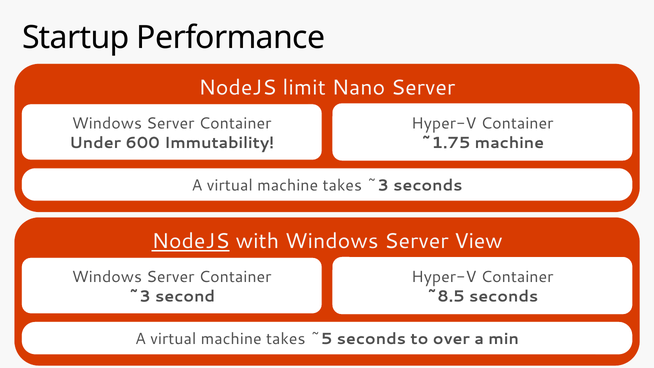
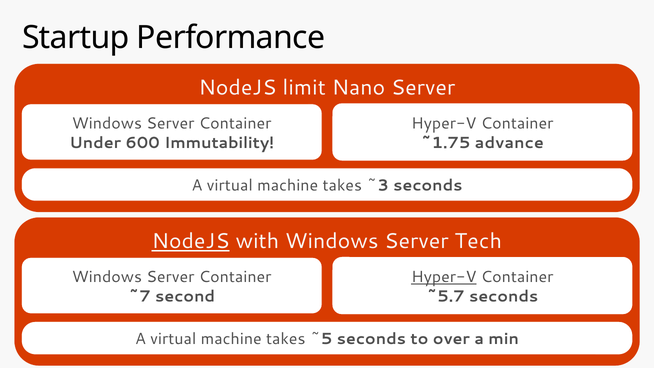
~1.75 machine: machine -> advance
View: View -> Tech
Hyper-V at (444, 277) underline: none -> present
~3 at (140, 296): ~3 -> ~7
~8.5: ~8.5 -> ~5.7
